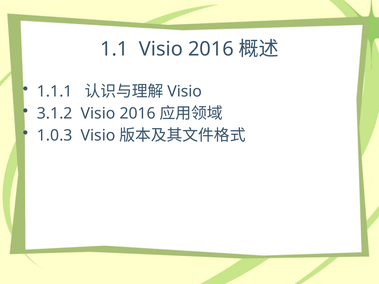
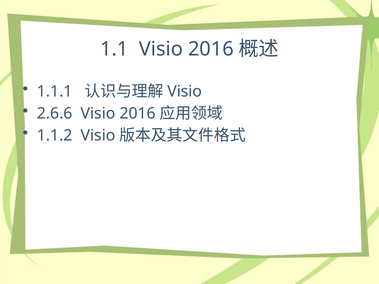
3.1.2: 3.1.2 -> 2.6.6
1.0.3: 1.0.3 -> 1.1.2
